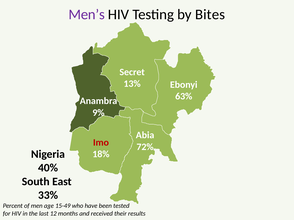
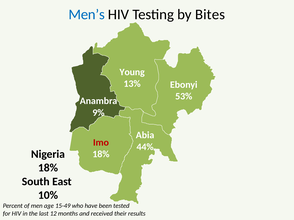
Men’s colour: purple -> blue
Secret: Secret -> Young
63%: 63% -> 53%
72%: 72% -> 44%
40% at (48, 168): 40% -> 18%
33%: 33% -> 10%
